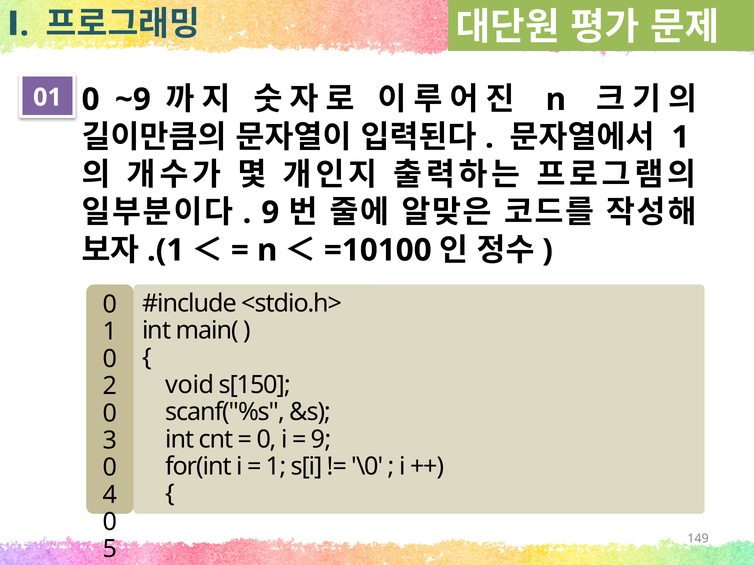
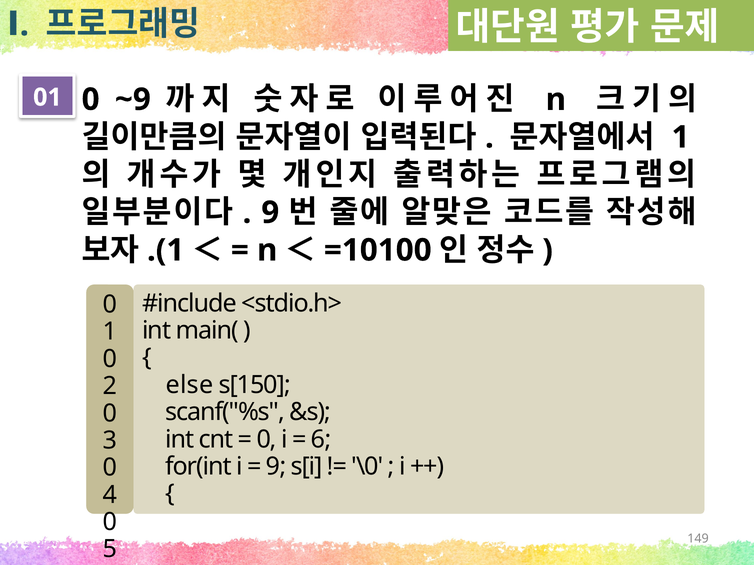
void: void -> else
9 at (321, 440): 9 -> 6
1 at (276, 467): 1 -> 9
